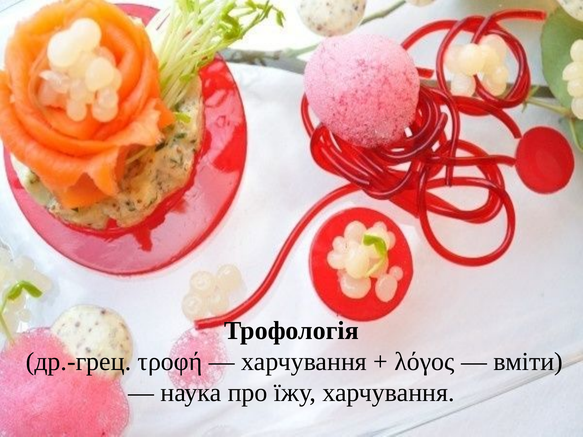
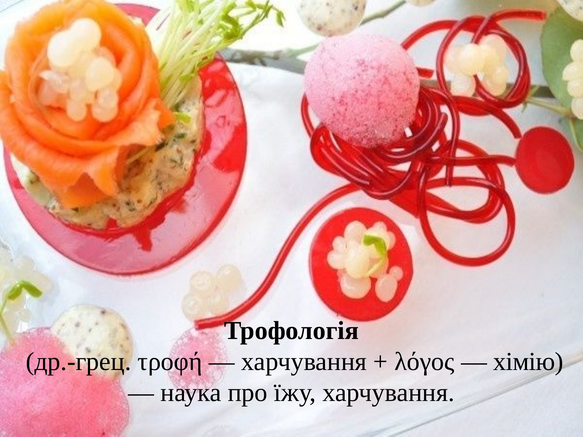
вміти: вміти -> хімію
